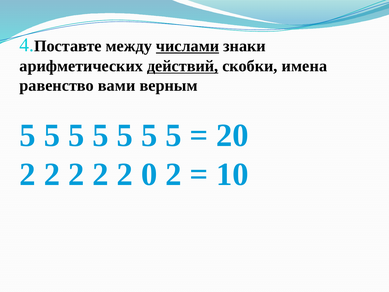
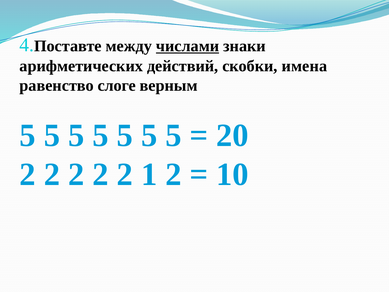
действий underline: present -> none
вами: вами -> слоге
0: 0 -> 1
